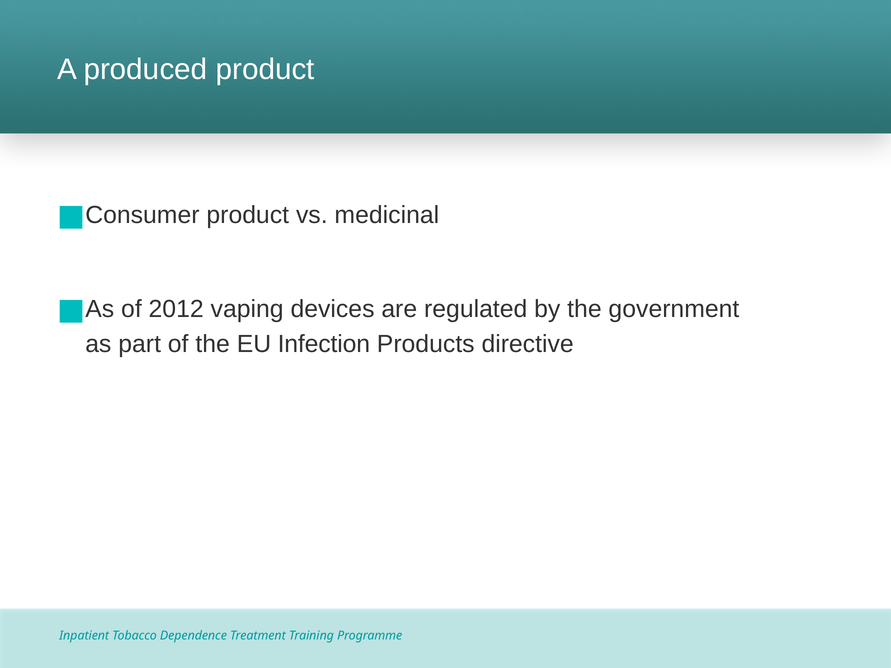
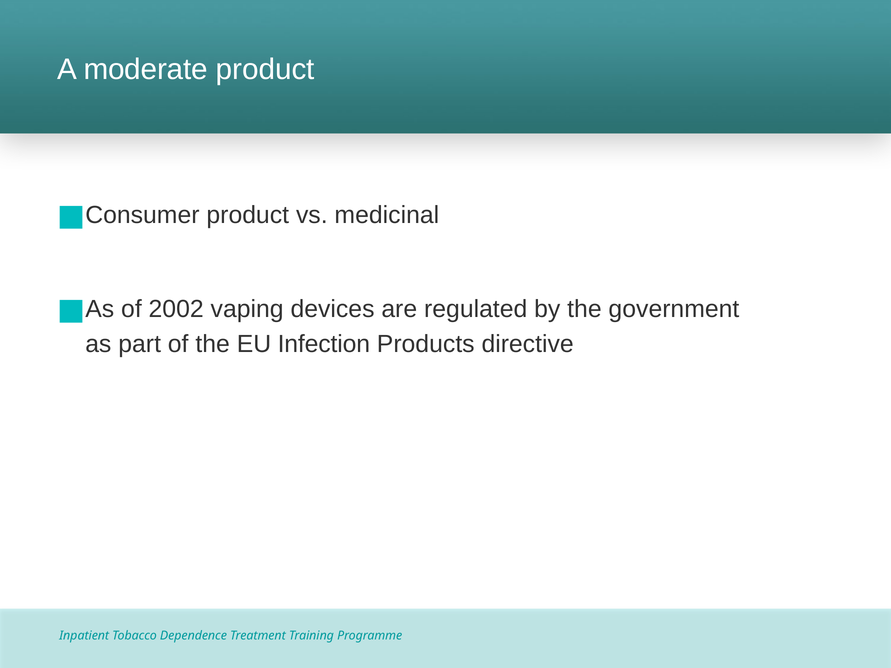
produced: produced -> moderate
2012: 2012 -> 2002
